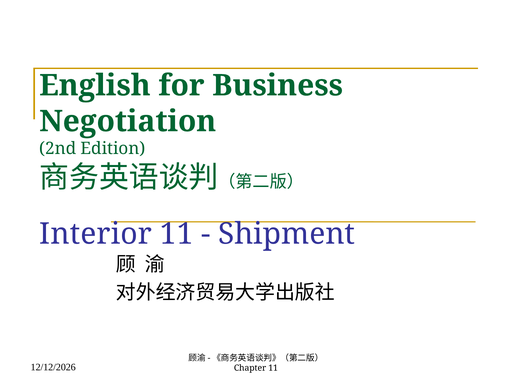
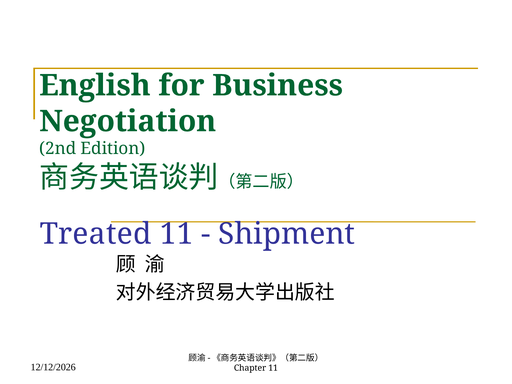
Interior: Interior -> Treated
